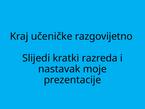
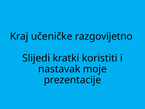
razreda: razreda -> koristiti
